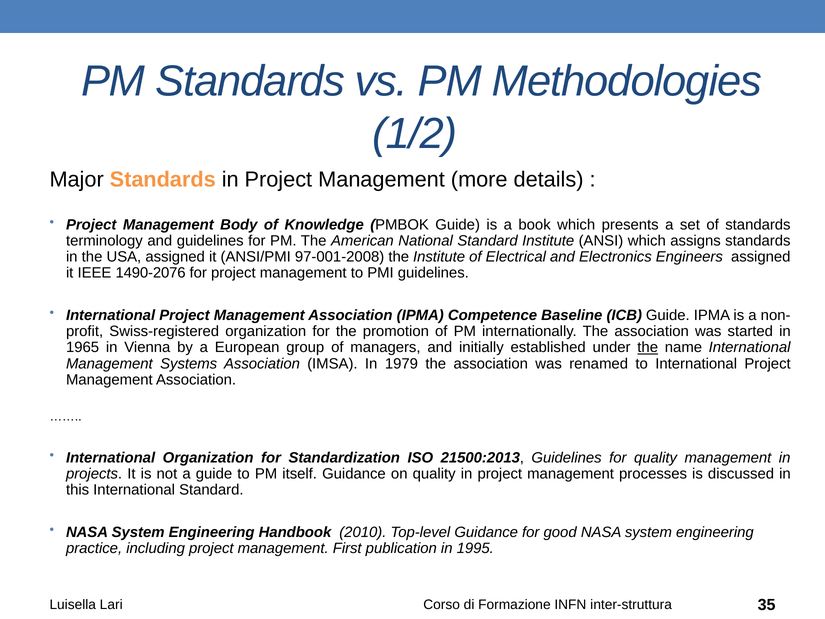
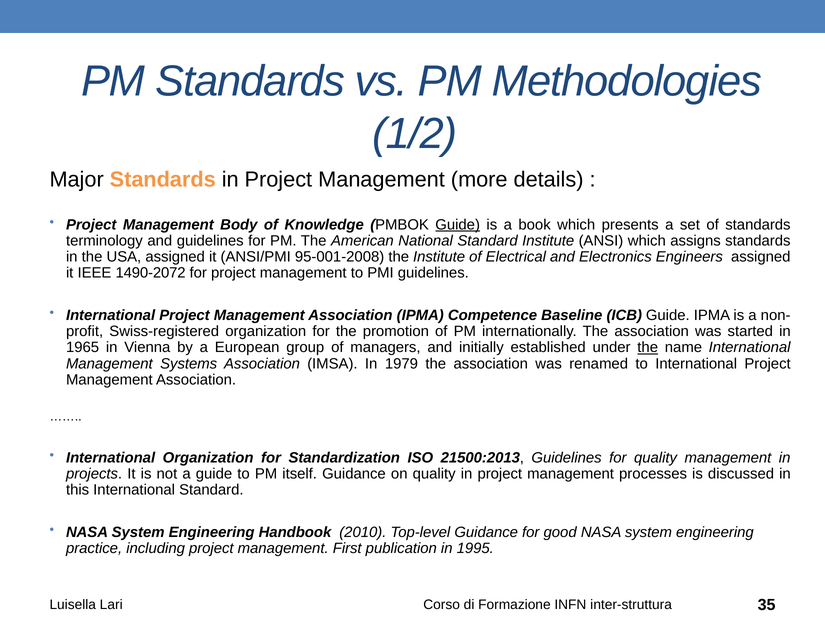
Guide at (458, 225) underline: none -> present
97-001-2008: 97-001-2008 -> 95-001-2008
1490-2076: 1490-2076 -> 1490-2072
